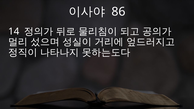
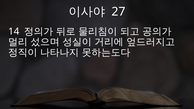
86: 86 -> 27
